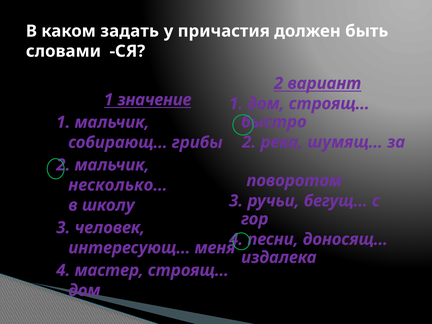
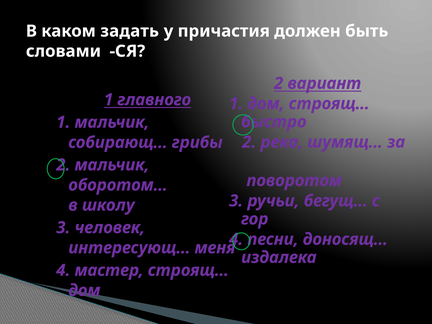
значение: значение -> главного
несколько…: несколько… -> оборотом…
